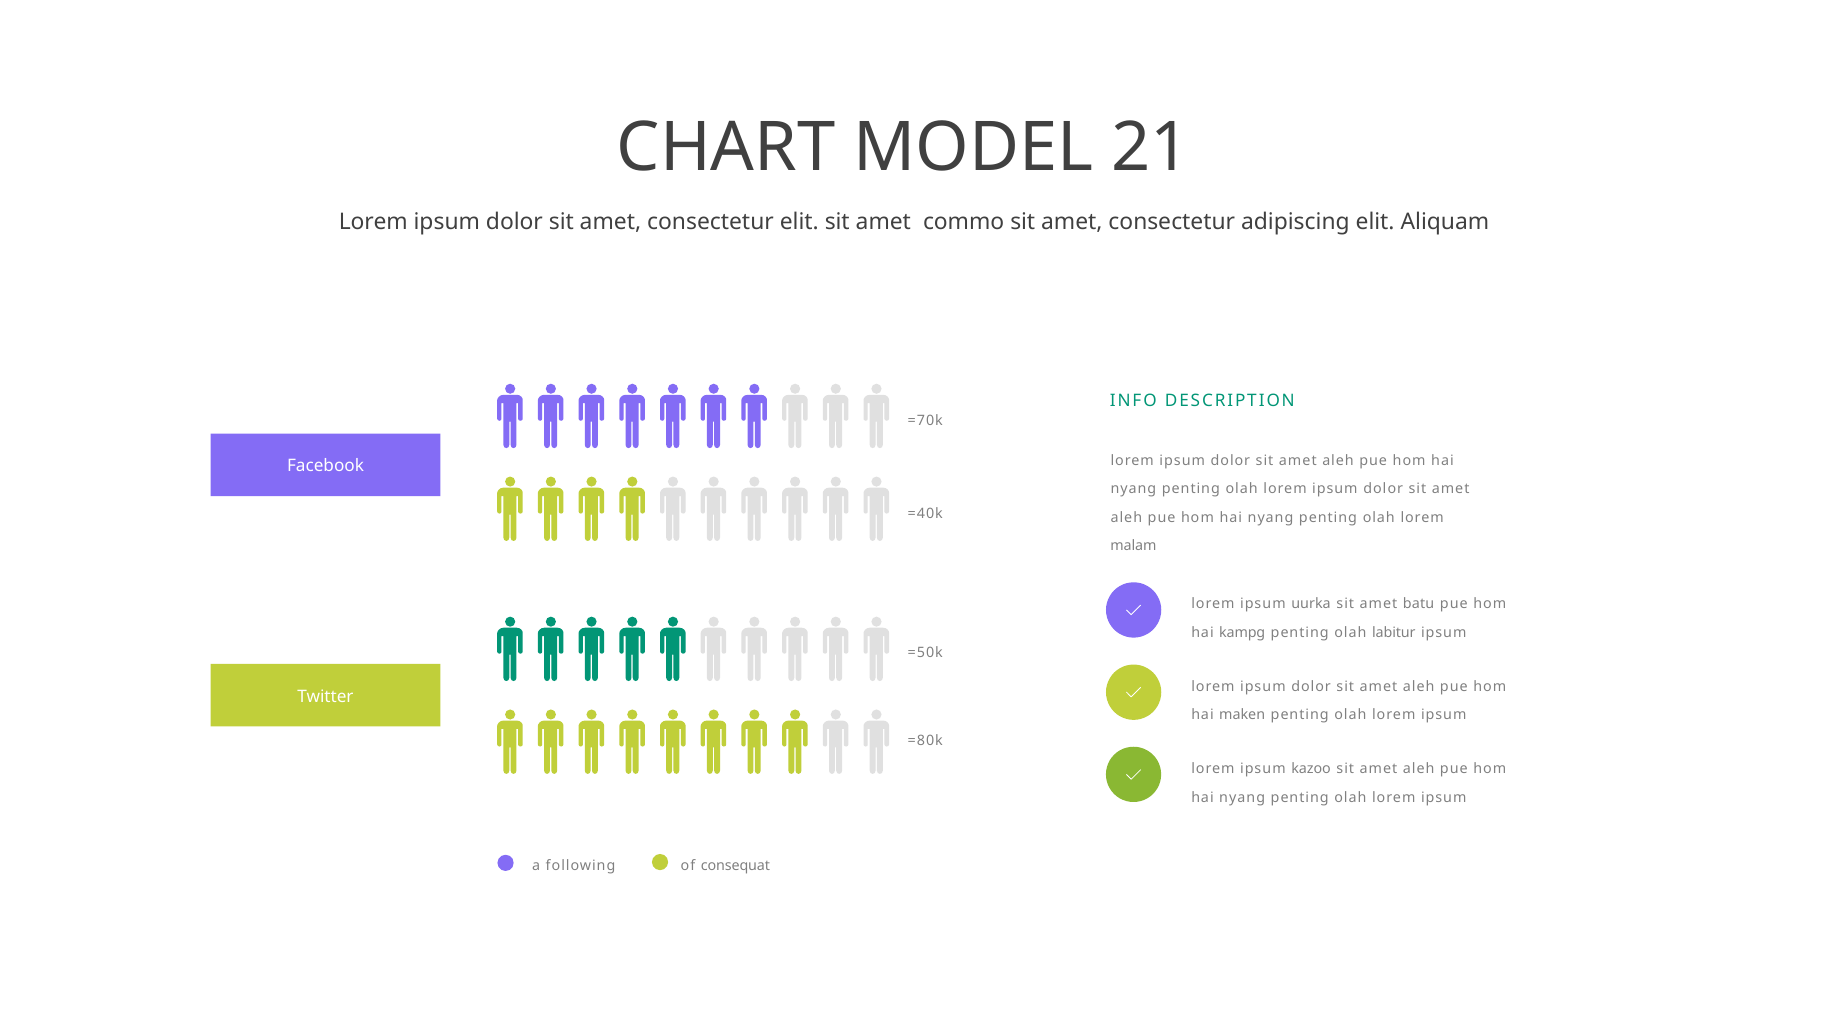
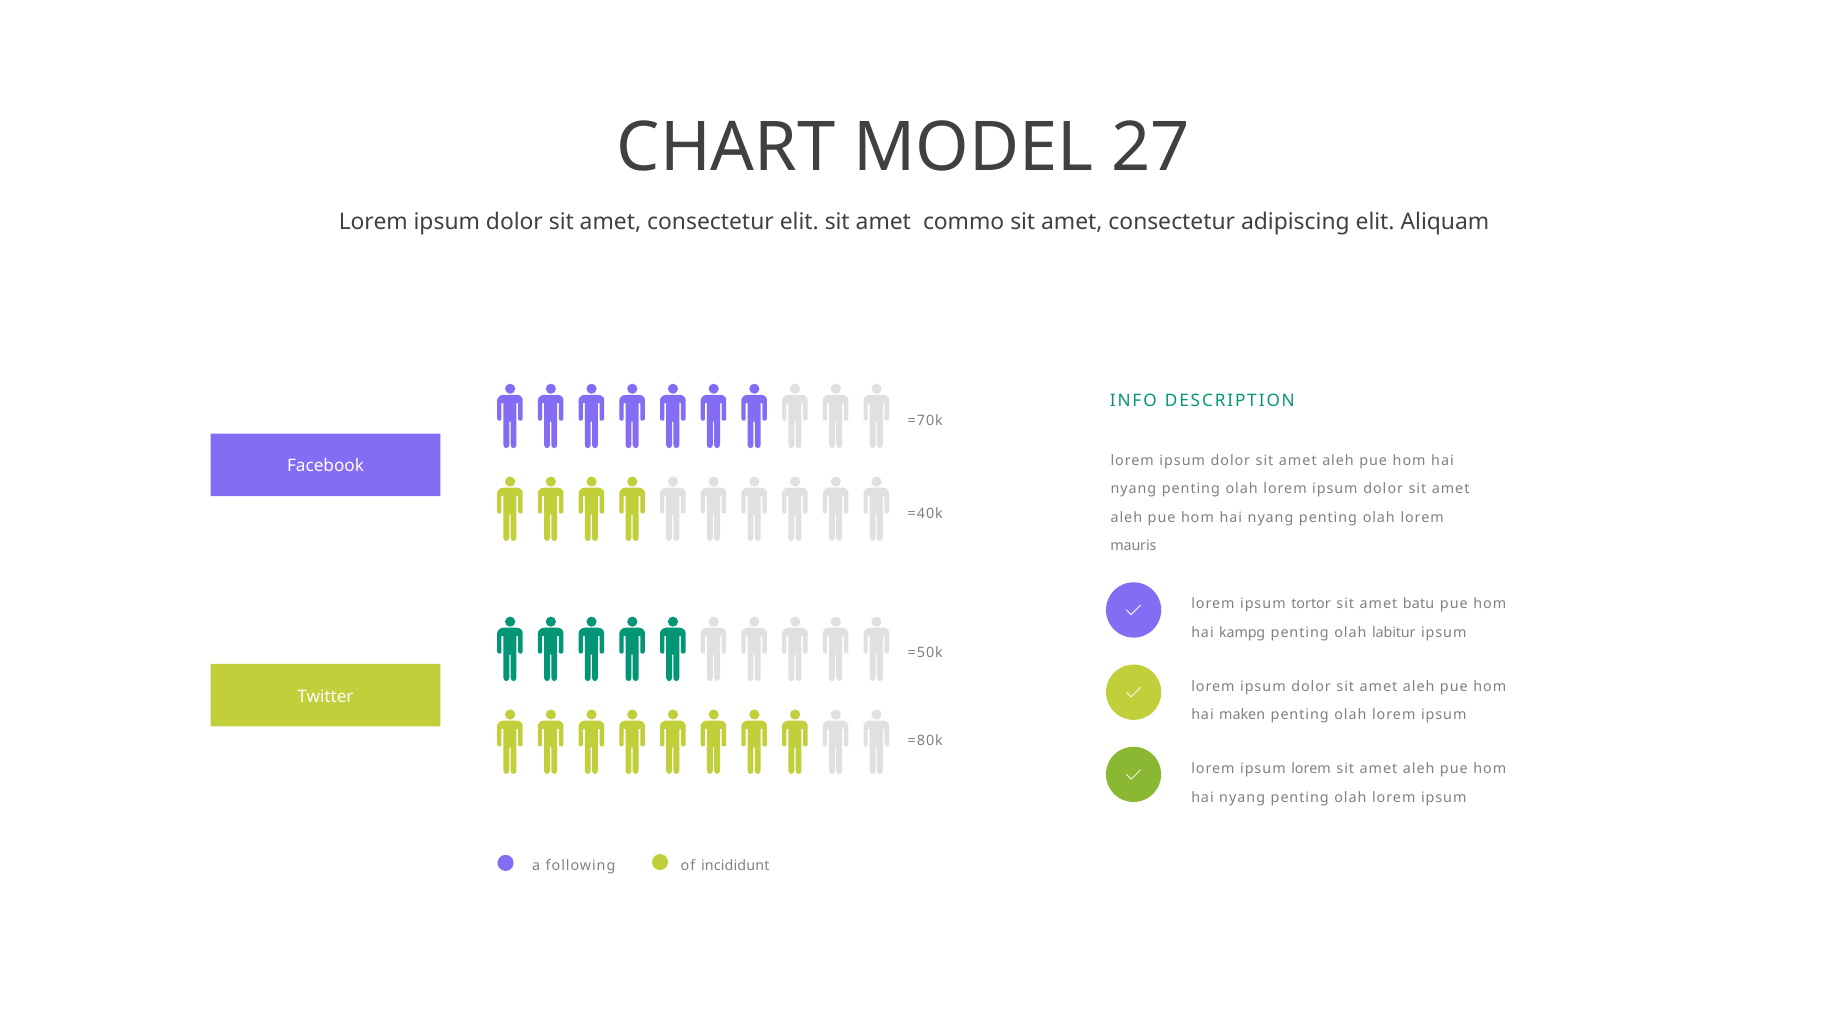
21: 21 -> 27
malam: malam -> mauris
uurka: uurka -> tortor
kazoo at (1311, 768): kazoo -> lorem
consequat: consequat -> incididunt
